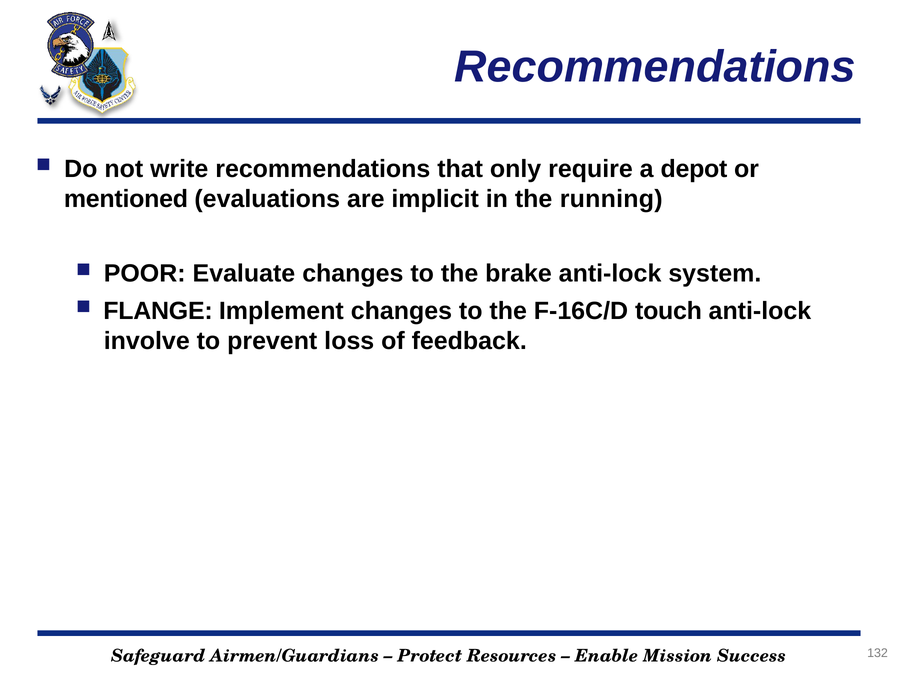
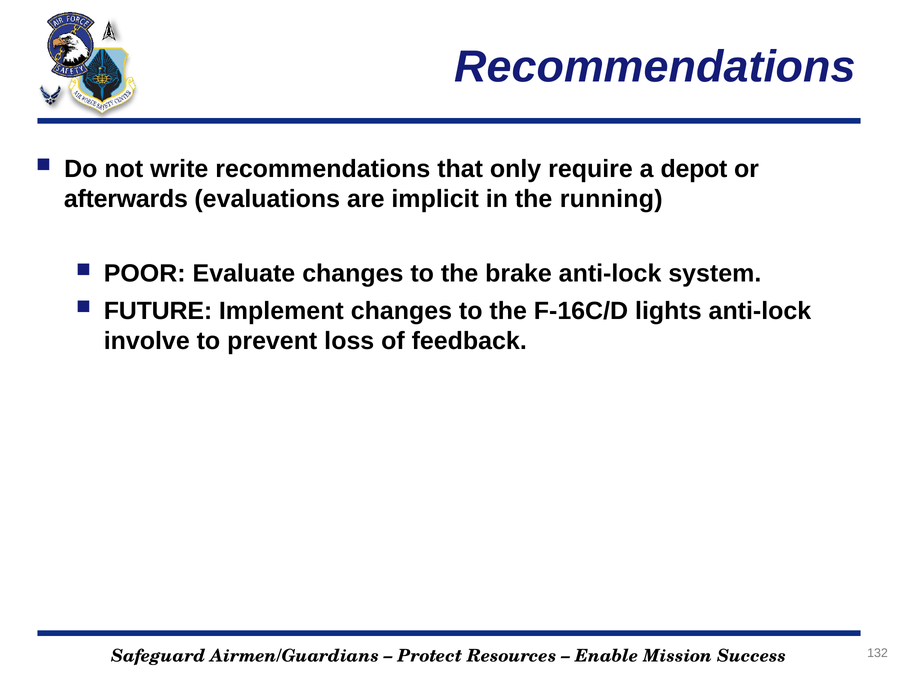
mentioned: mentioned -> afterwards
FLANGE: FLANGE -> FUTURE
touch: touch -> lights
